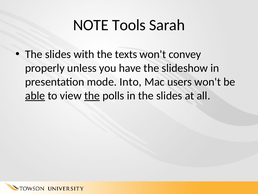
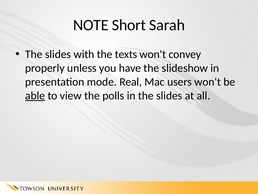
Tools: Tools -> Short
Into: Into -> Real
the at (92, 95) underline: present -> none
